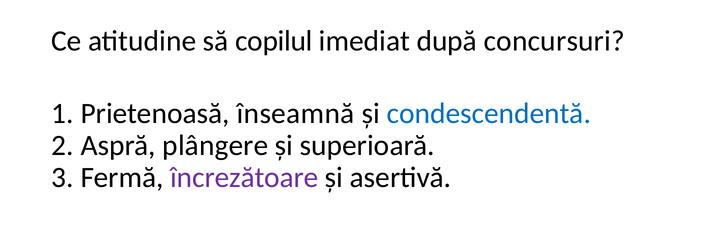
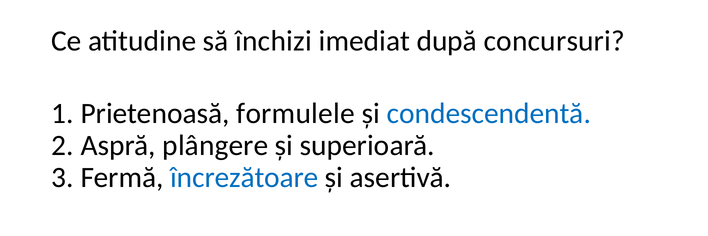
copilul: copilul -> închizi
înseamnă: înseamnă -> formulele
încrezătoare colour: purple -> blue
